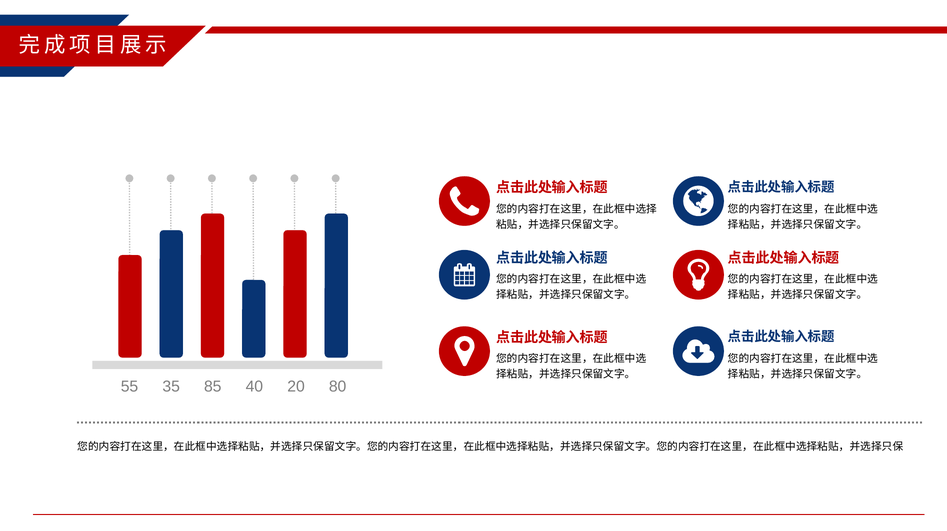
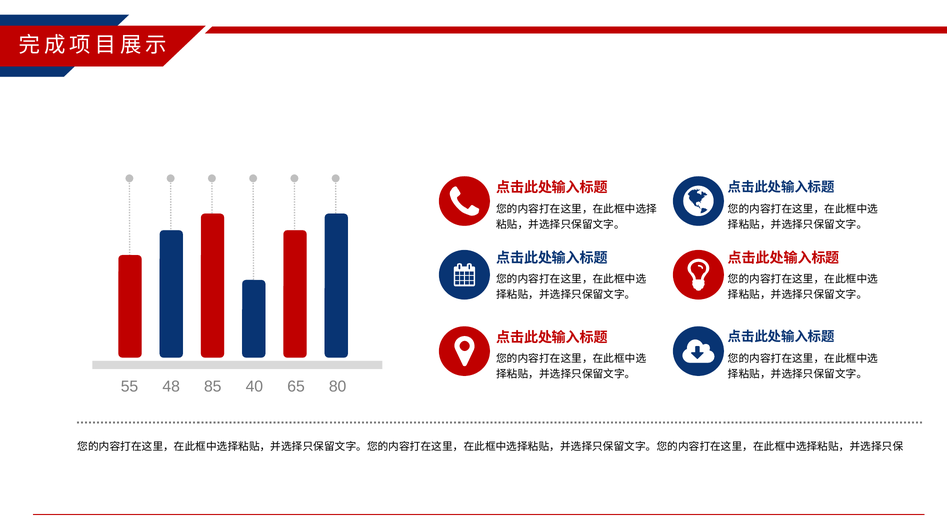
35: 35 -> 48
20: 20 -> 65
